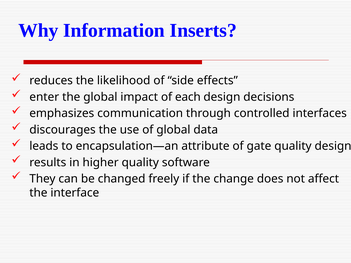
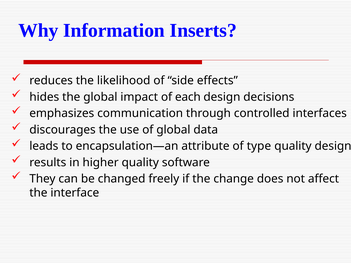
enter: enter -> hides
gate: gate -> type
